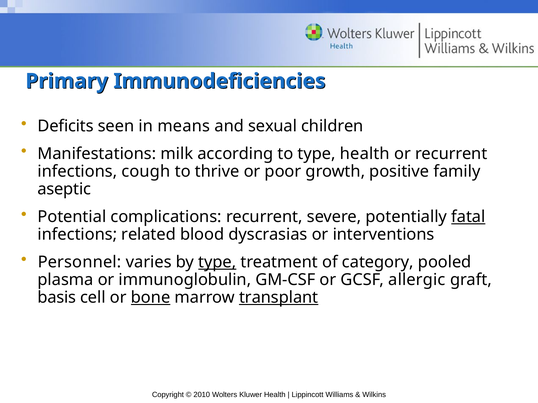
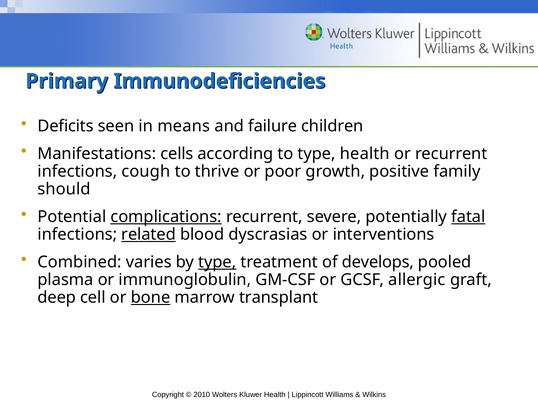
sexual: sexual -> failure
milk: milk -> cells
aseptic: aseptic -> should
complications underline: none -> present
related underline: none -> present
Personnel: Personnel -> Combined
category: category -> develops
basis: basis -> deep
transplant underline: present -> none
